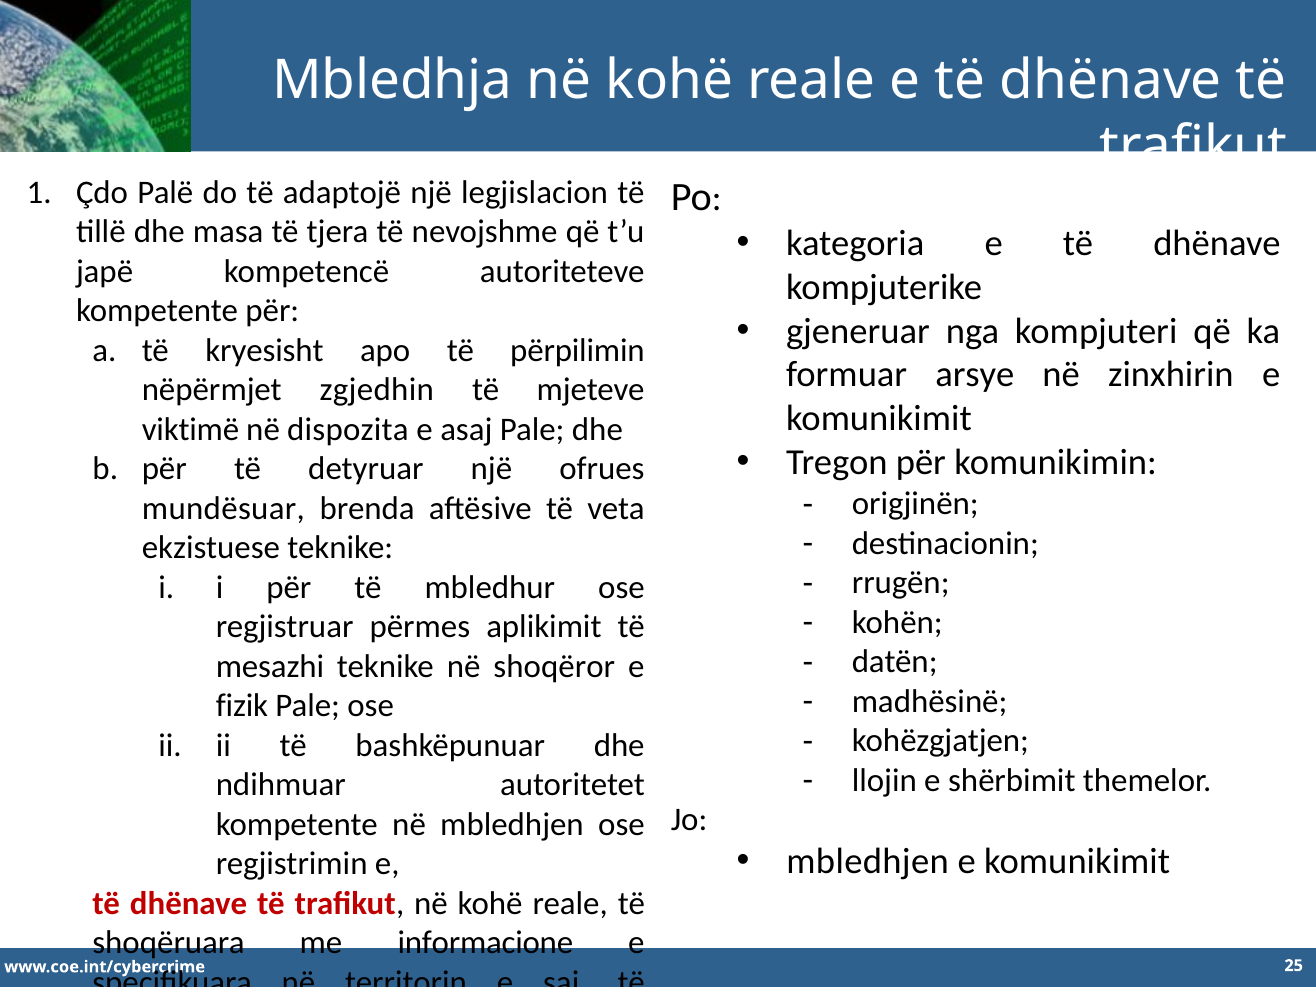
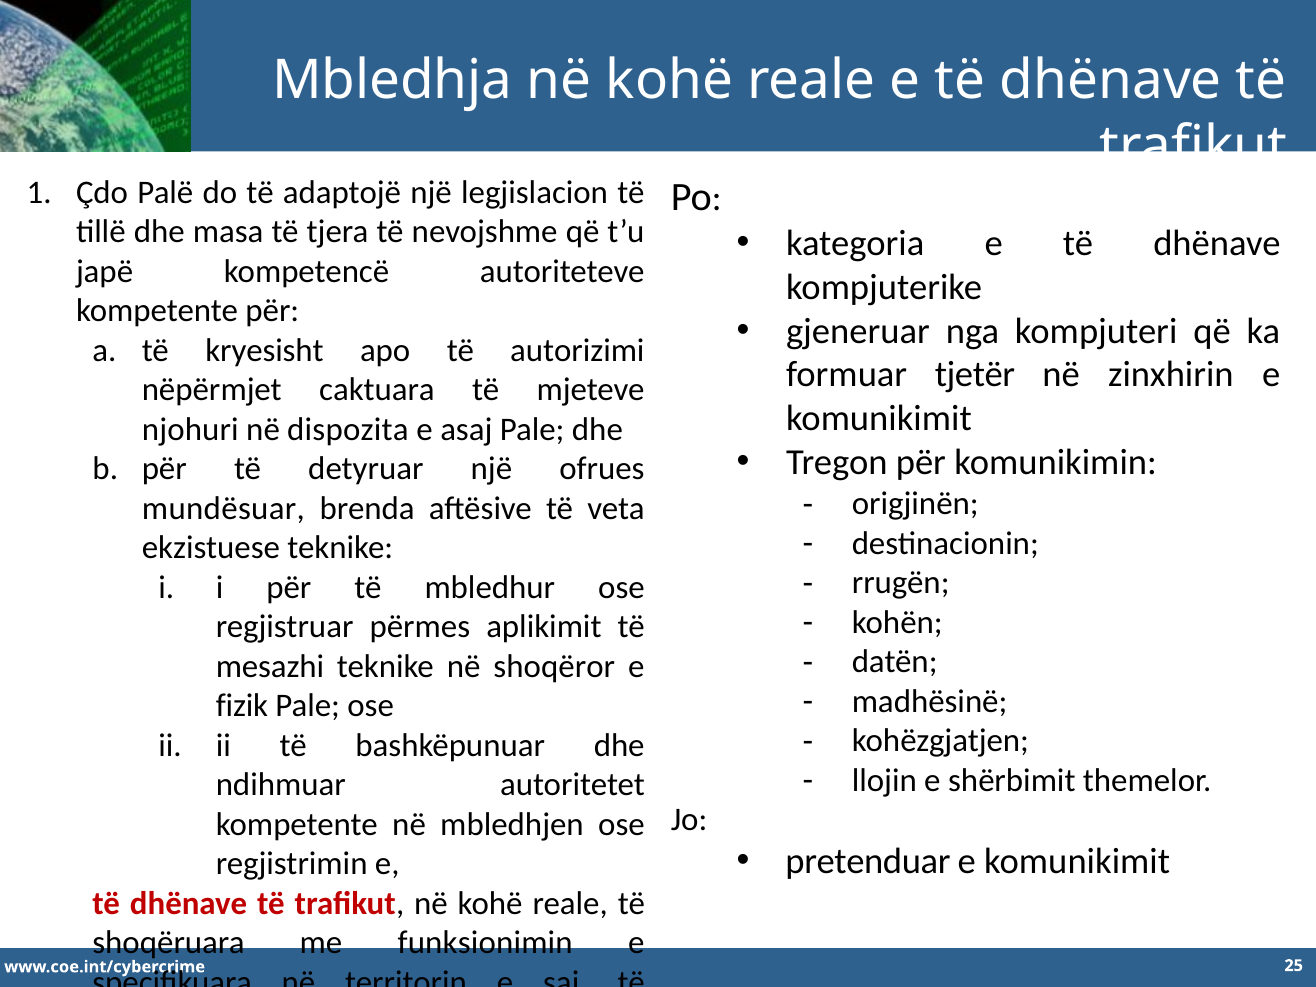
përpilimin: përpilimin -> autorizimi
arsye: arsye -> tjetër
zgjedhin: zgjedhin -> caktuara
viktimë: viktimë -> njohuri
mbledhjen at (868, 862): mbledhjen -> pretenduar
informacione: informacione -> funksionimin
